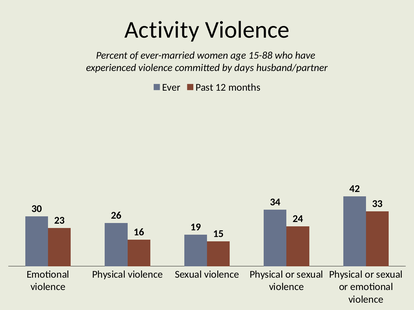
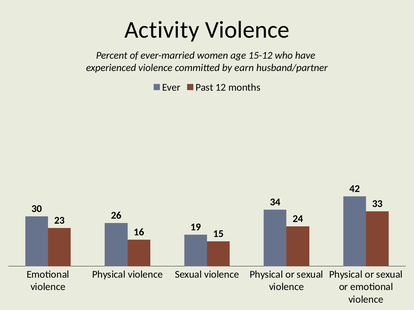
15-88: 15-88 -> 15-12
days: days -> earn
